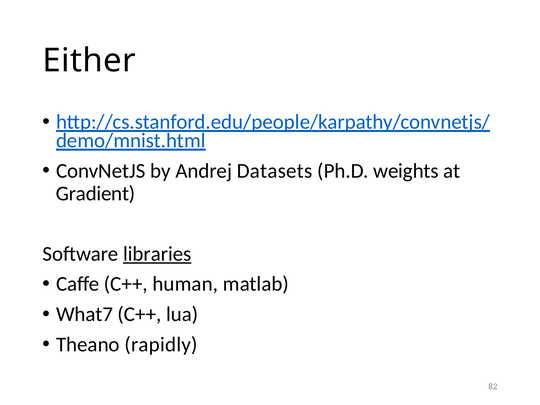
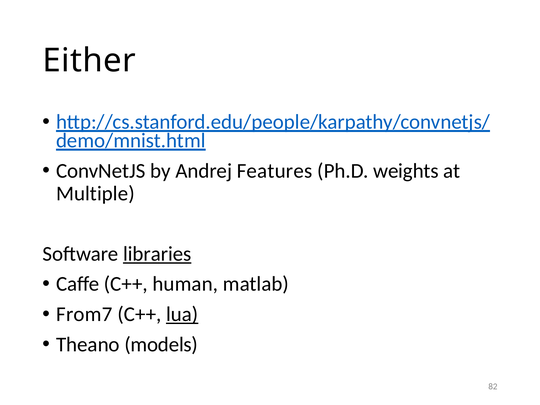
Datasets: Datasets -> Features
Gradient: Gradient -> Multiple
What7: What7 -> From7
lua underline: none -> present
rapidly: rapidly -> models
